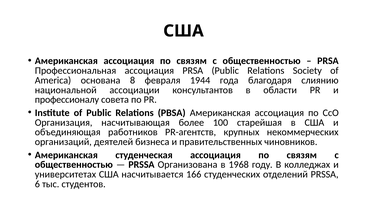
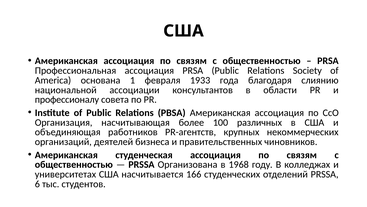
8: 8 -> 1
1944: 1944 -> 1933
старейшая: старейшая -> различных
